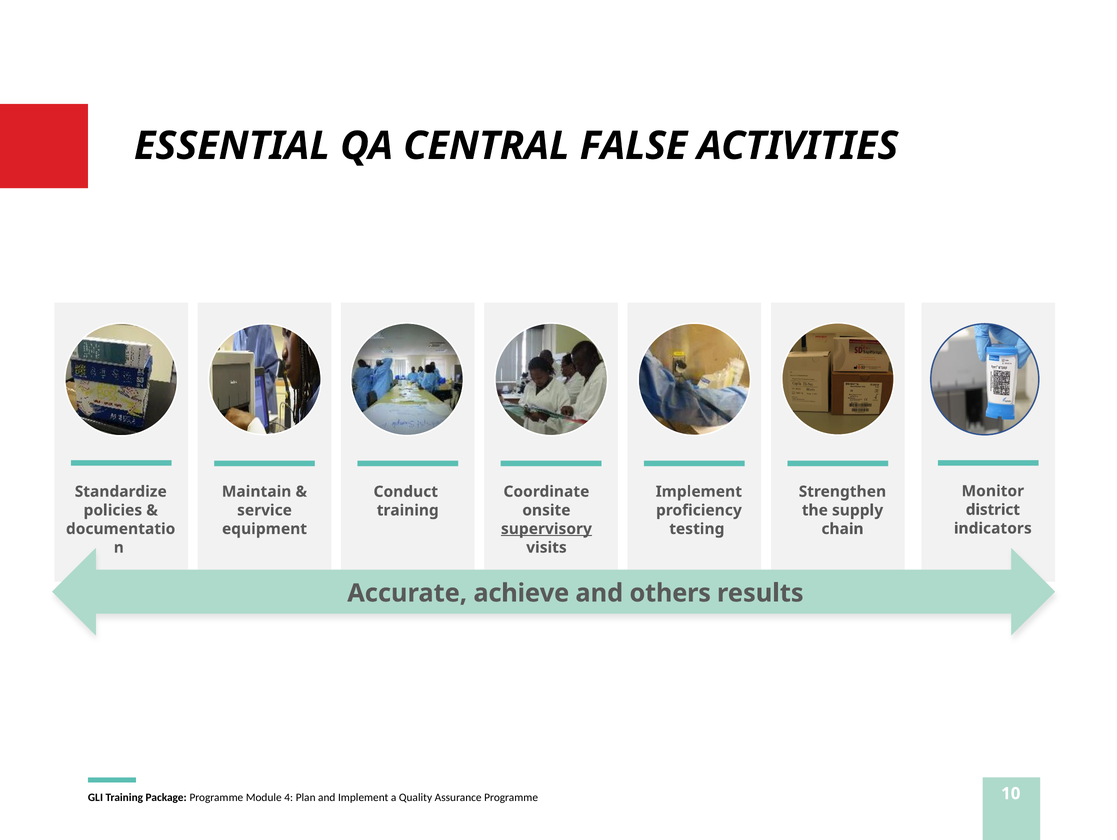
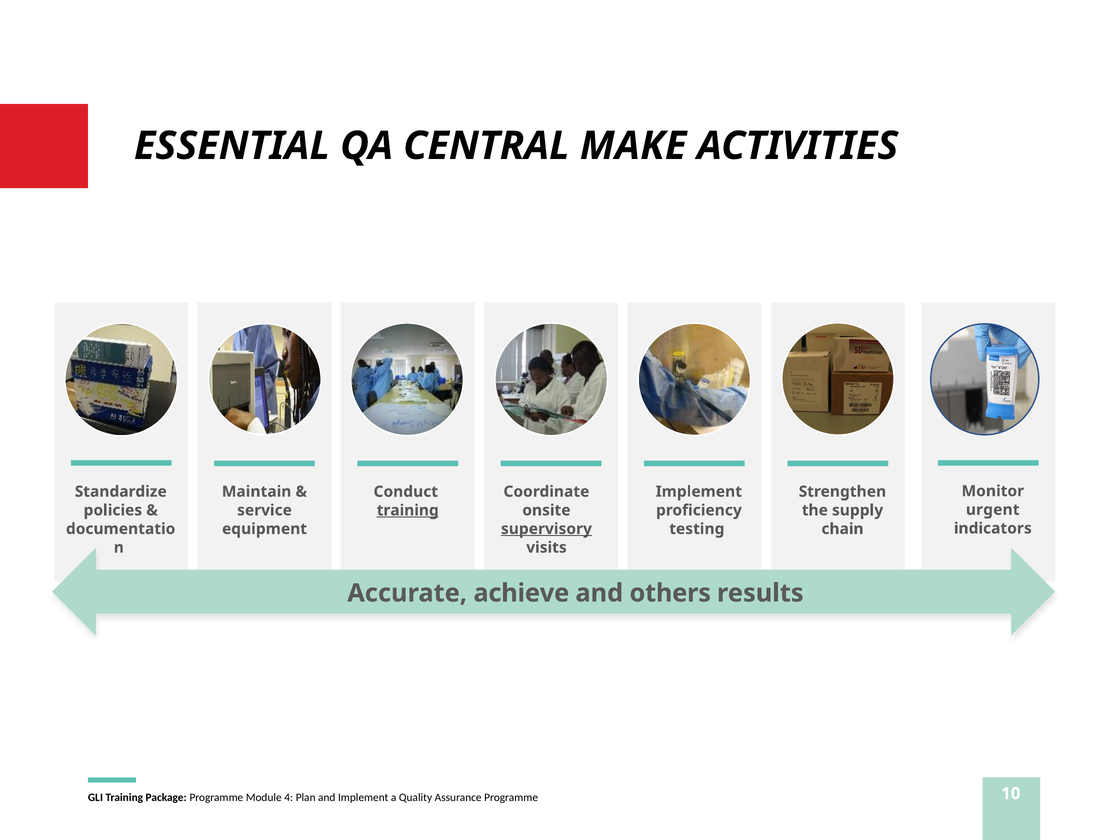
FALSE: FALSE -> MAKE
district: district -> urgent
training at (408, 511) underline: none -> present
